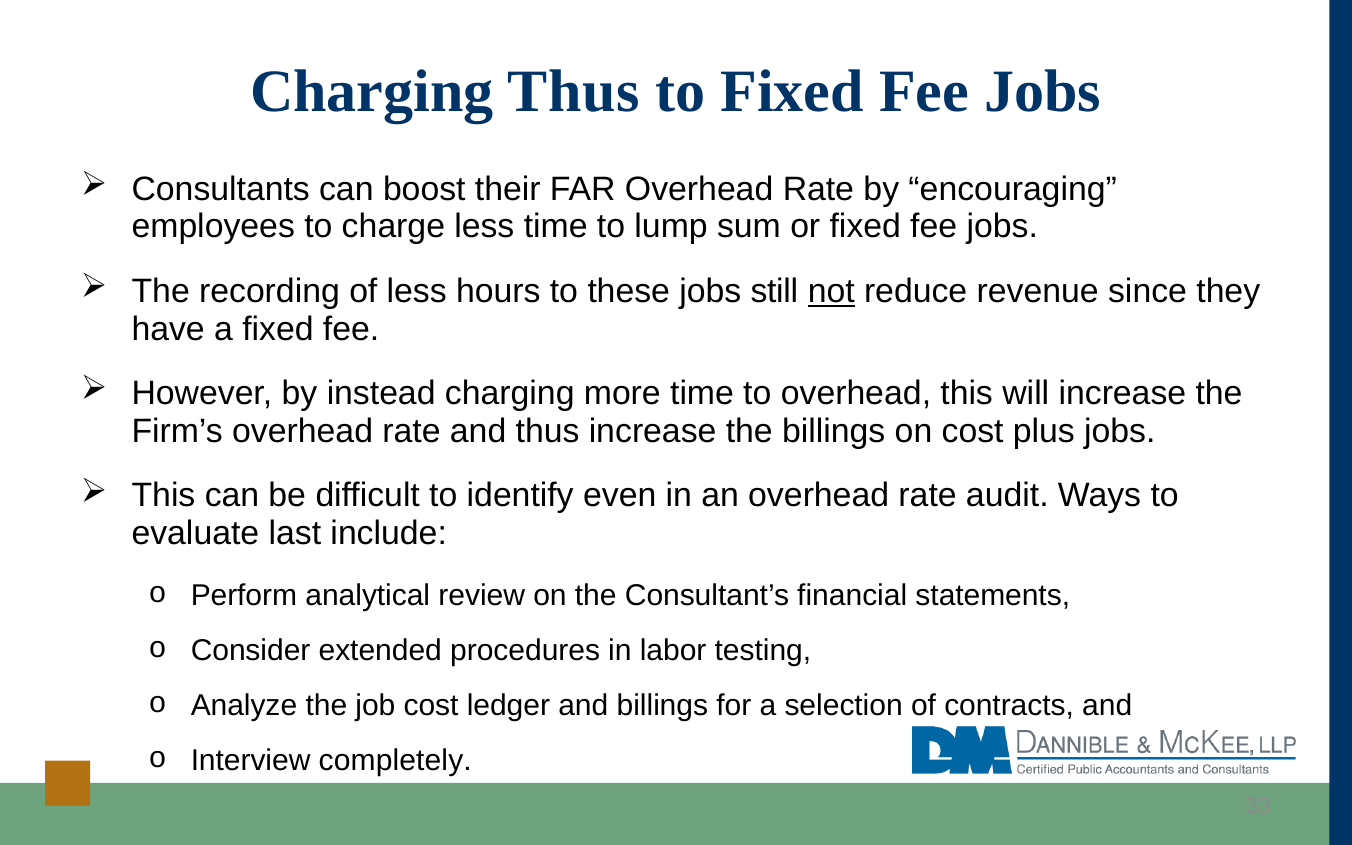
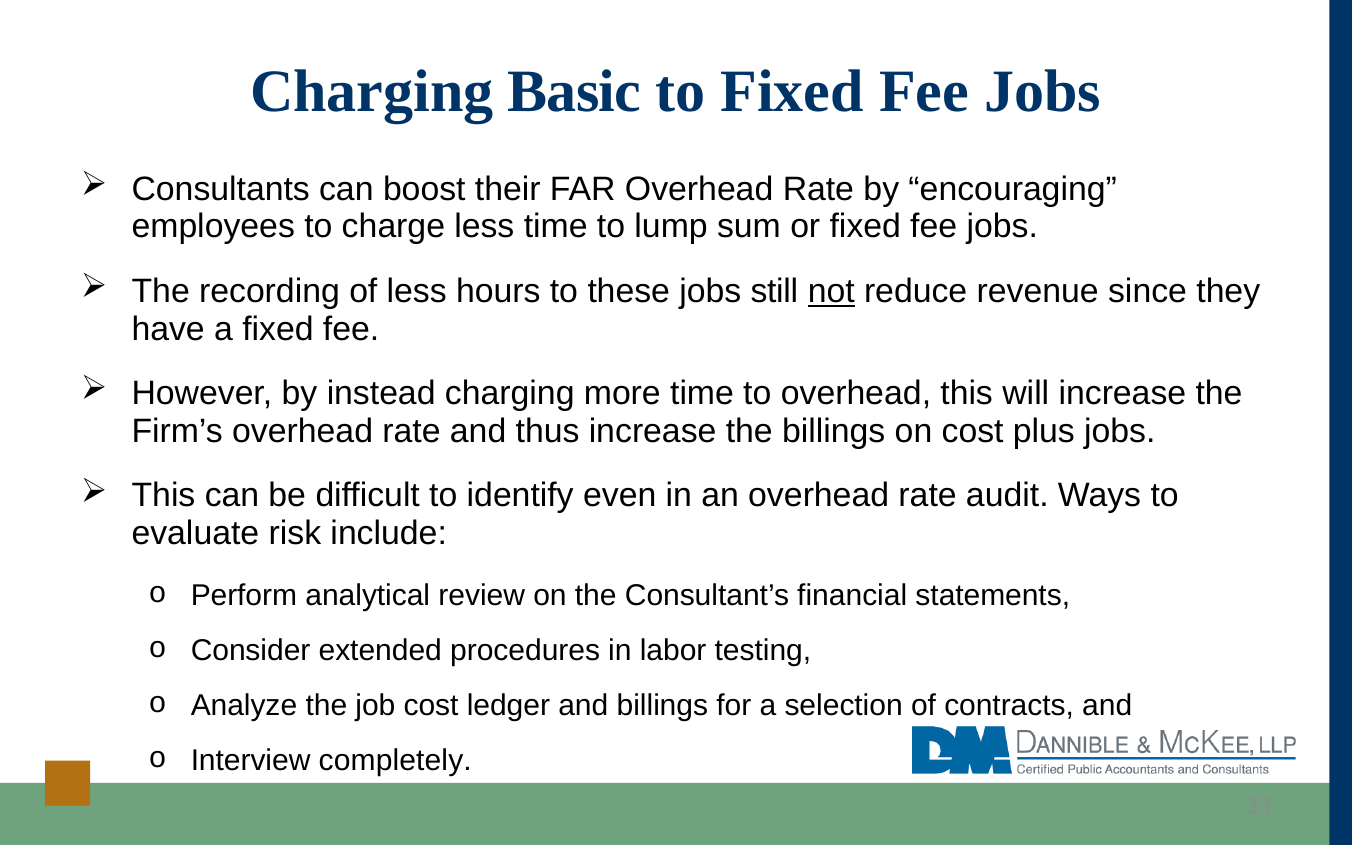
Charging Thus: Thus -> Basic
last: last -> risk
